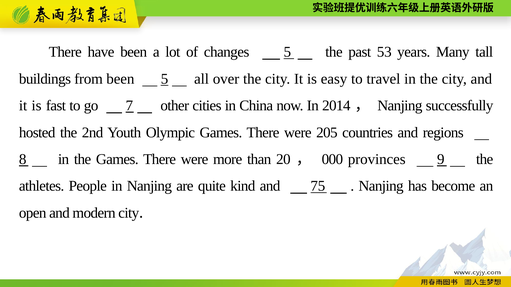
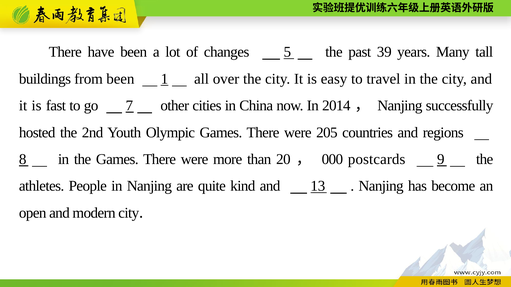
53: 53 -> 39
been 5: 5 -> 1
provinces: provinces -> postcards
75: 75 -> 13
